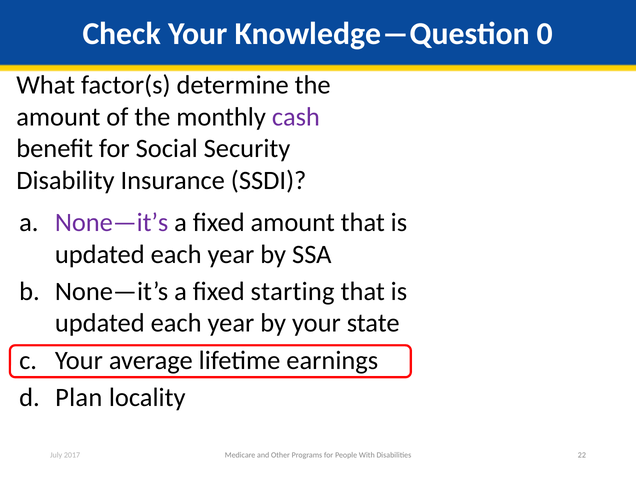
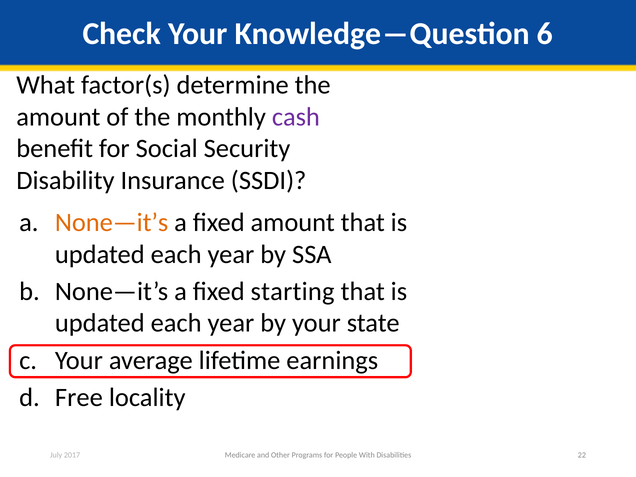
0: 0 -> 6
None—it’s at (112, 222) colour: purple -> orange
Plan: Plan -> Free
